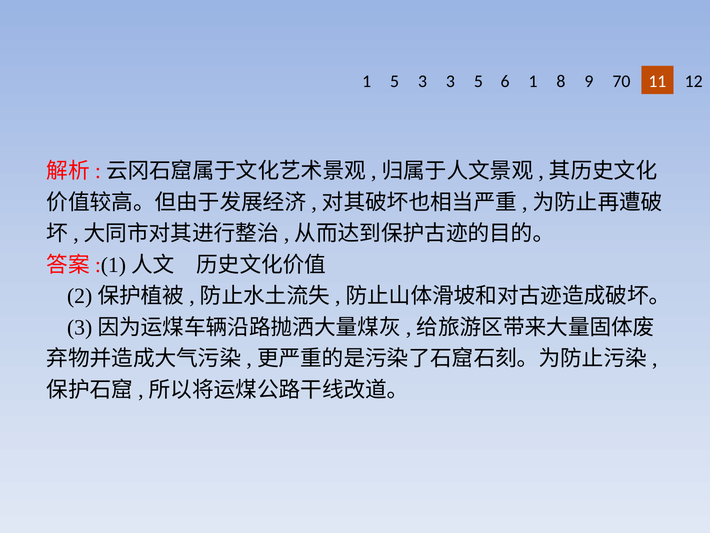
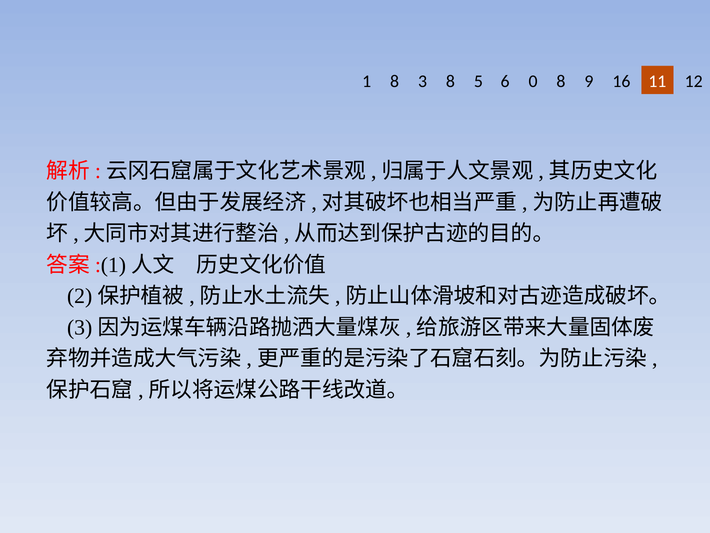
1 5: 5 -> 8
3 3: 3 -> 8
6 1: 1 -> 0
70: 70 -> 16
